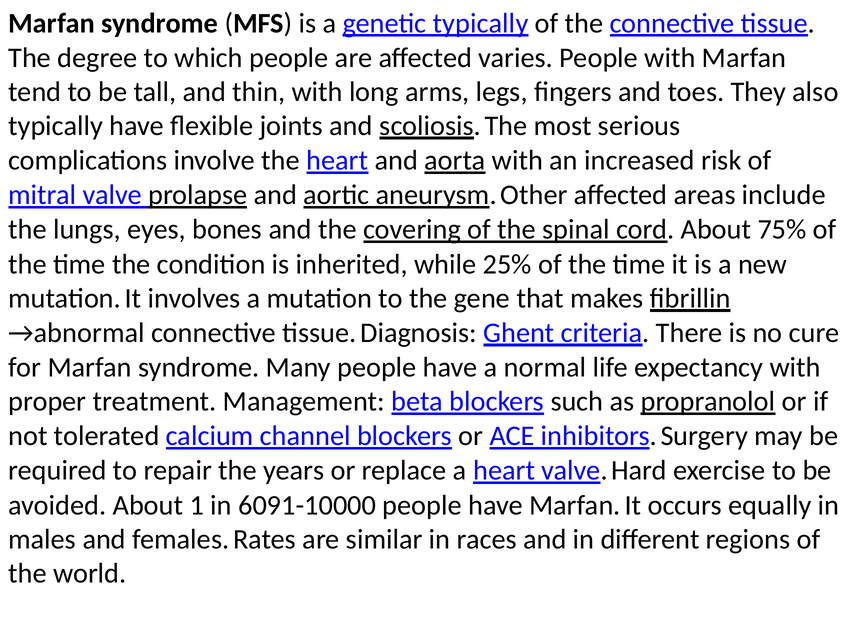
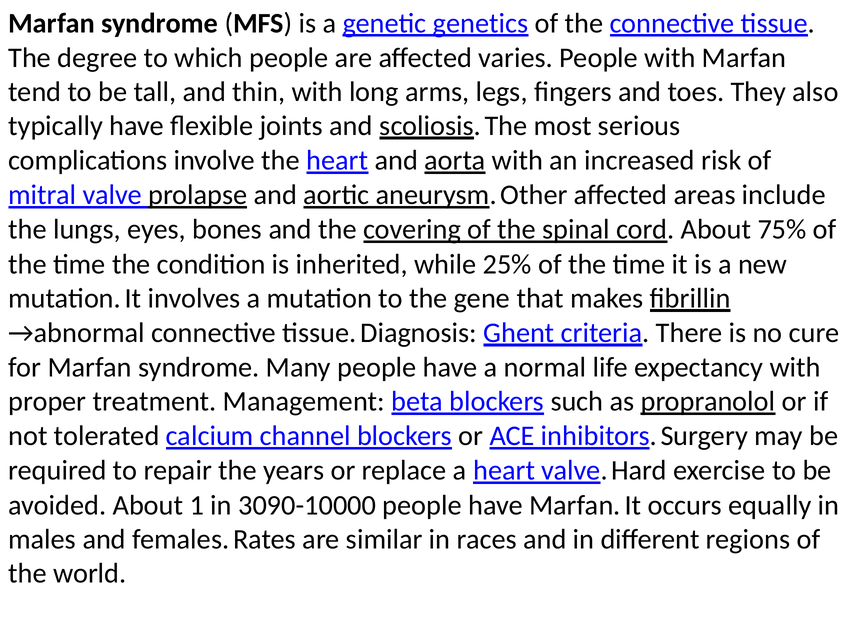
genetic typically: typically -> genetics
6091-10000: 6091-10000 -> 3090-10000
